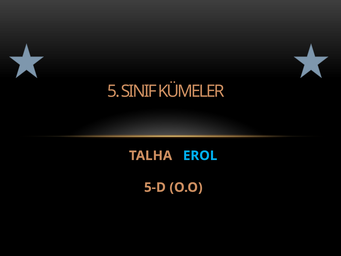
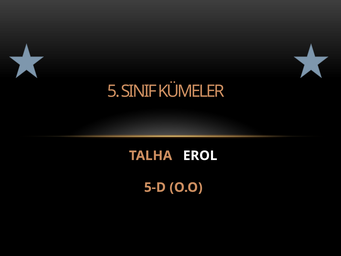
EROL colour: light blue -> white
